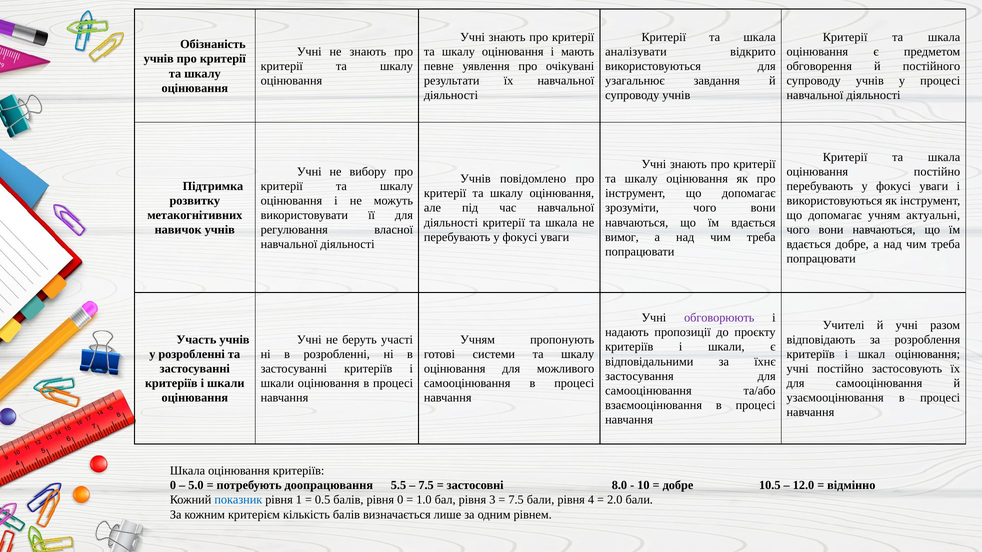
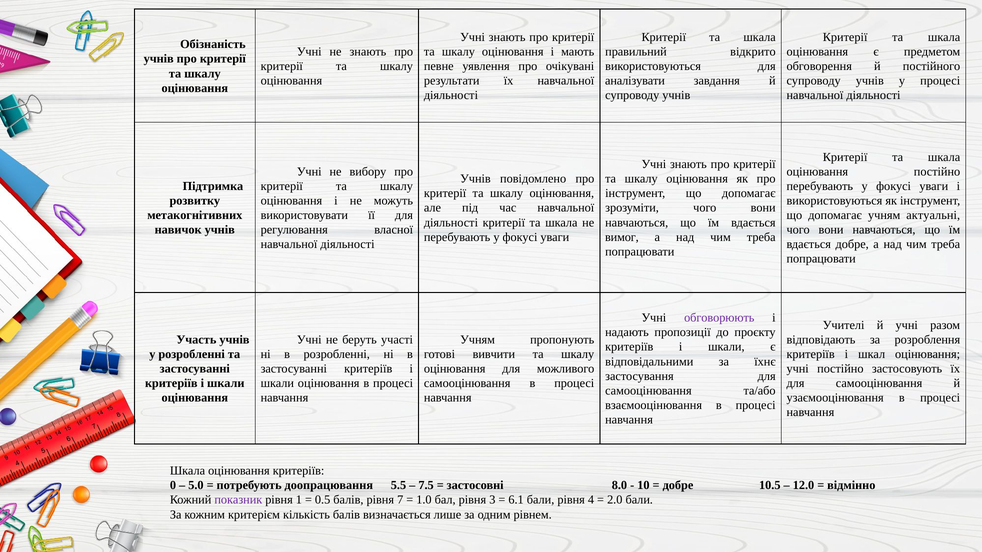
аналізувати: аналізувати -> правильний
узагальнює: узагальнює -> аналізувати
системи: системи -> вивчити
показник colour: blue -> purple
рівня 0: 0 -> 7
7.5 at (516, 500): 7.5 -> 6.1
